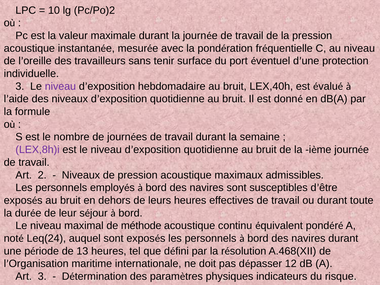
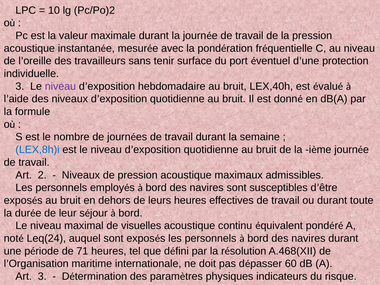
LEX,8h)i colour: purple -> blue
méthode: méthode -> visuelles
13: 13 -> 71
12: 12 -> 60
